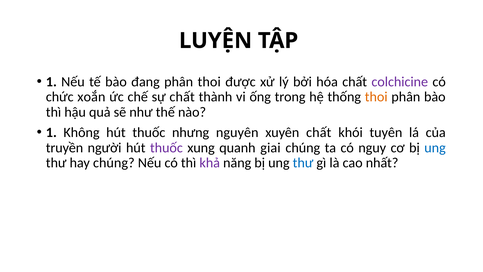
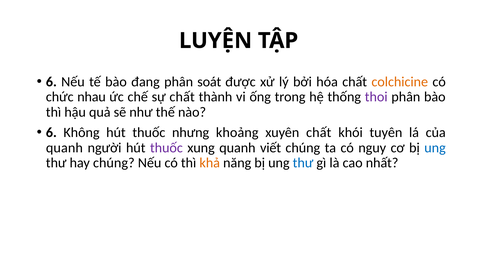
1 at (51, 82): 1 -> 6
phân thoi: thoi -> soát
colchicine colour: purple -> orange
xoắn: xoắn -> nhau
thoi at (376, 97) colour: orange -> purple
1 at (51, 132): 1 -> 6
nguyên: nguyên -> khoảng
truyền at (65, 148): truyền -> quanh
giai: giai -> viết
khả colour: purple -> orange
